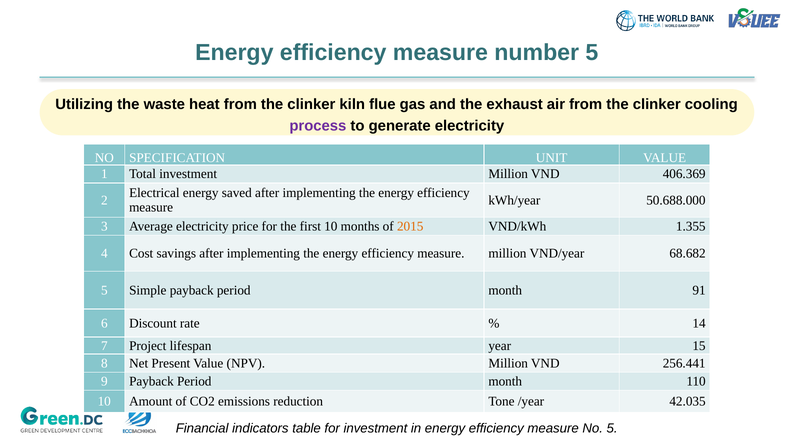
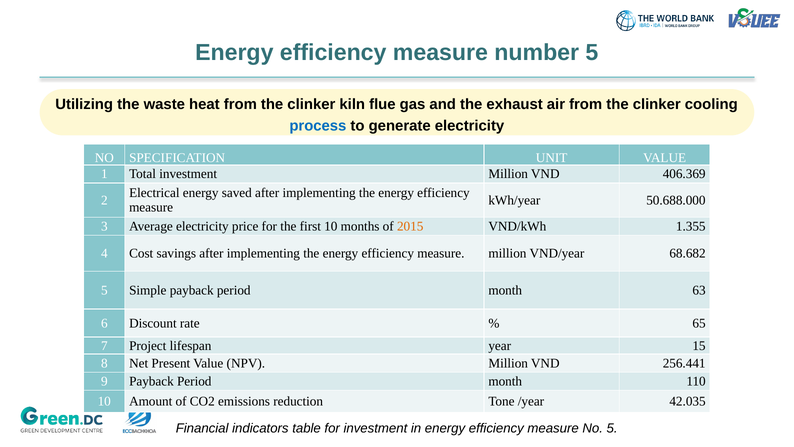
process colour: purple -> blue
91: 91 -> 63
14: 14 -> 65
